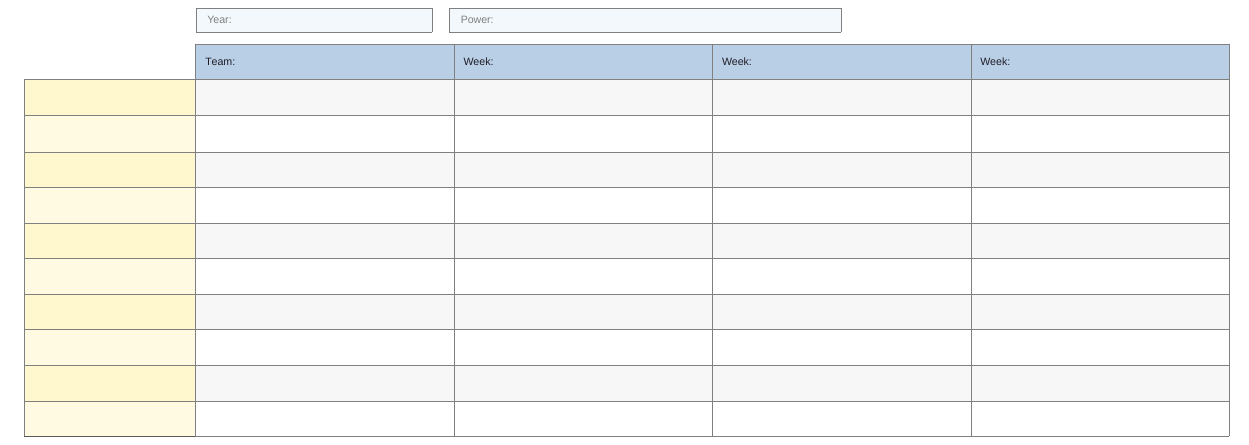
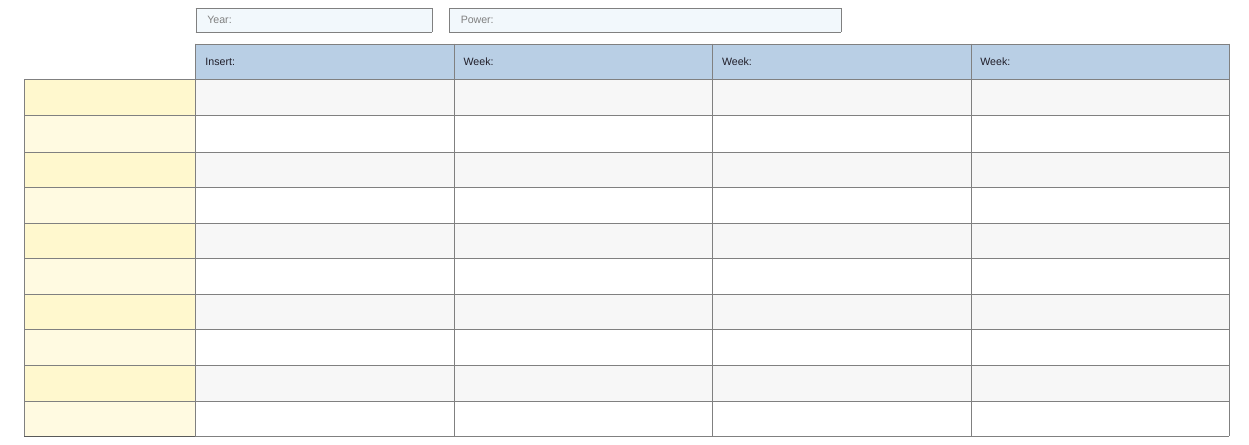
Team: Team -> Insert
